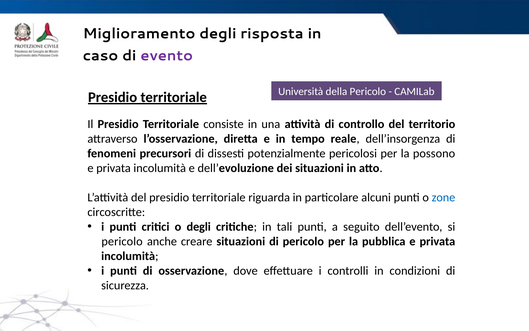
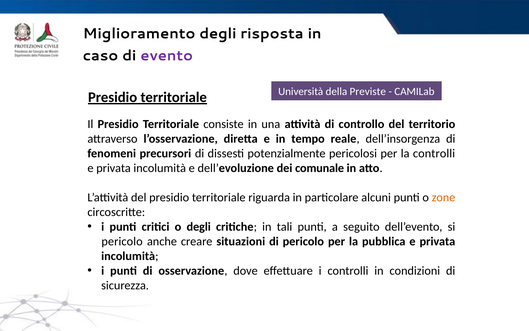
della Pericolo: Pericolo -> Previste
la possono: possono -> controlli
dei situazioni: situazioni -> comunale
zone colour: blue -> orange
